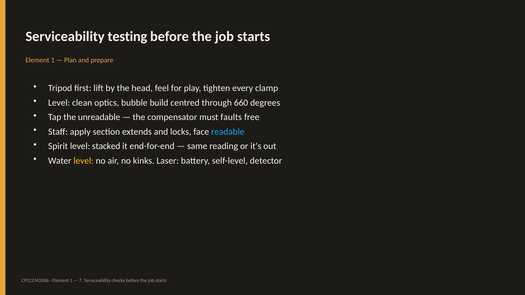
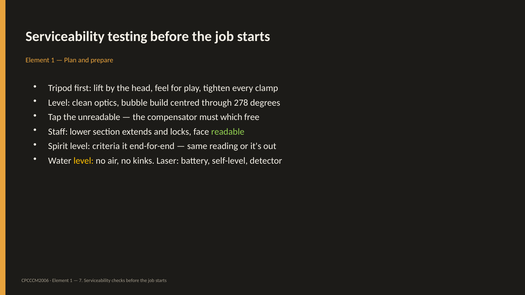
660: 660 -> 278
faults: faults -> which
apply: apply -> lower
readable colour: light blue -> light green
stacked: stacked -> criteria
